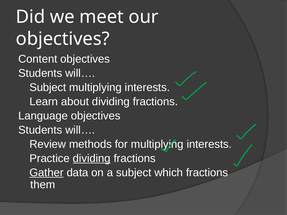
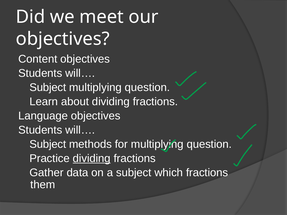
interests at (147, 88): interests -> question
Review at (48, 144): Review -> Subject
interests at (209, 144): interests -> question
Gather underline: present -> none
